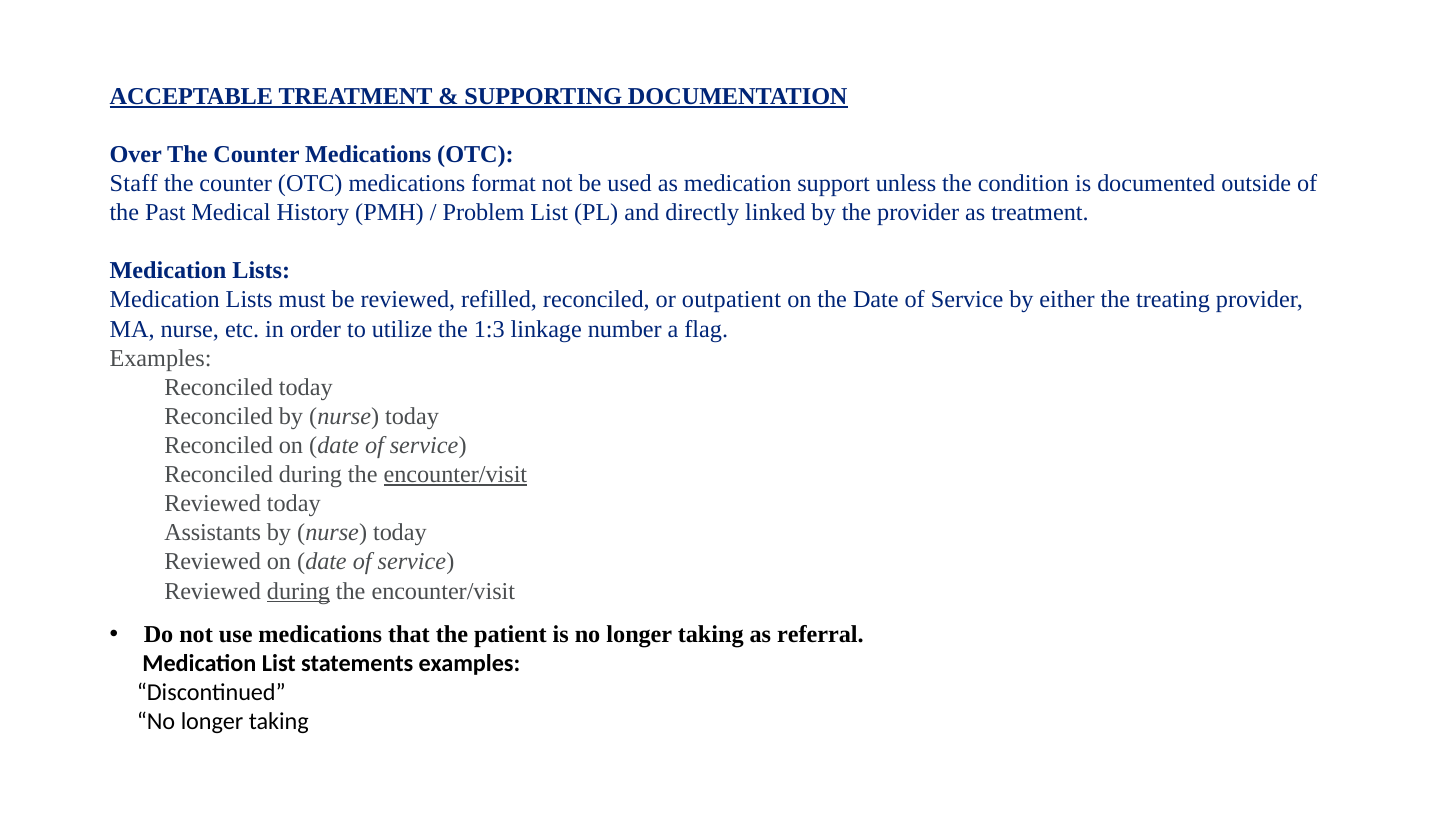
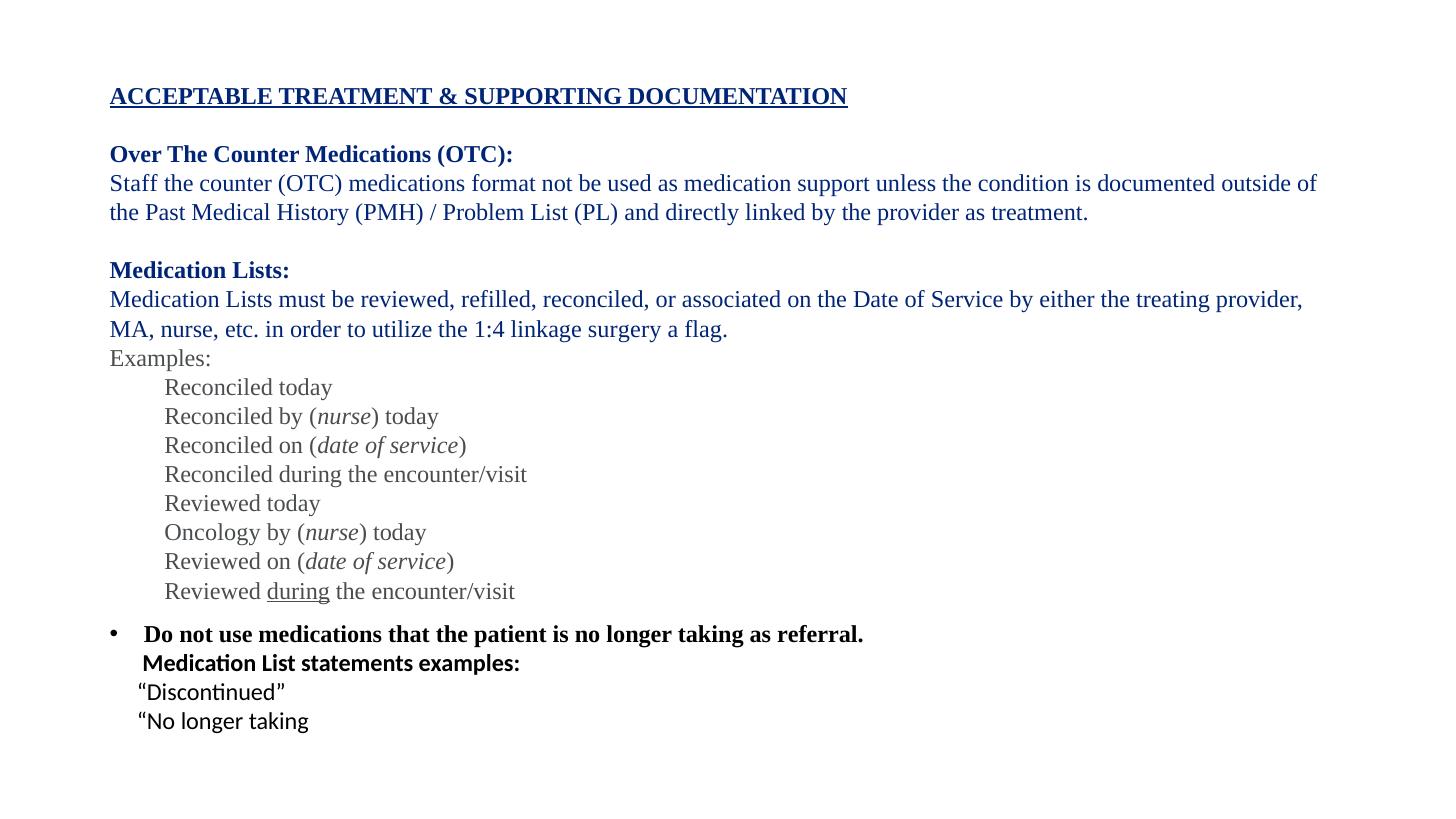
outpatient: outpatient -> associated
1:3: 1:3 -> 1:4
number: number -> surgery
encounter/visit at (455, 475) underline: present -> none
Assistants: Assistants -> Oncology
